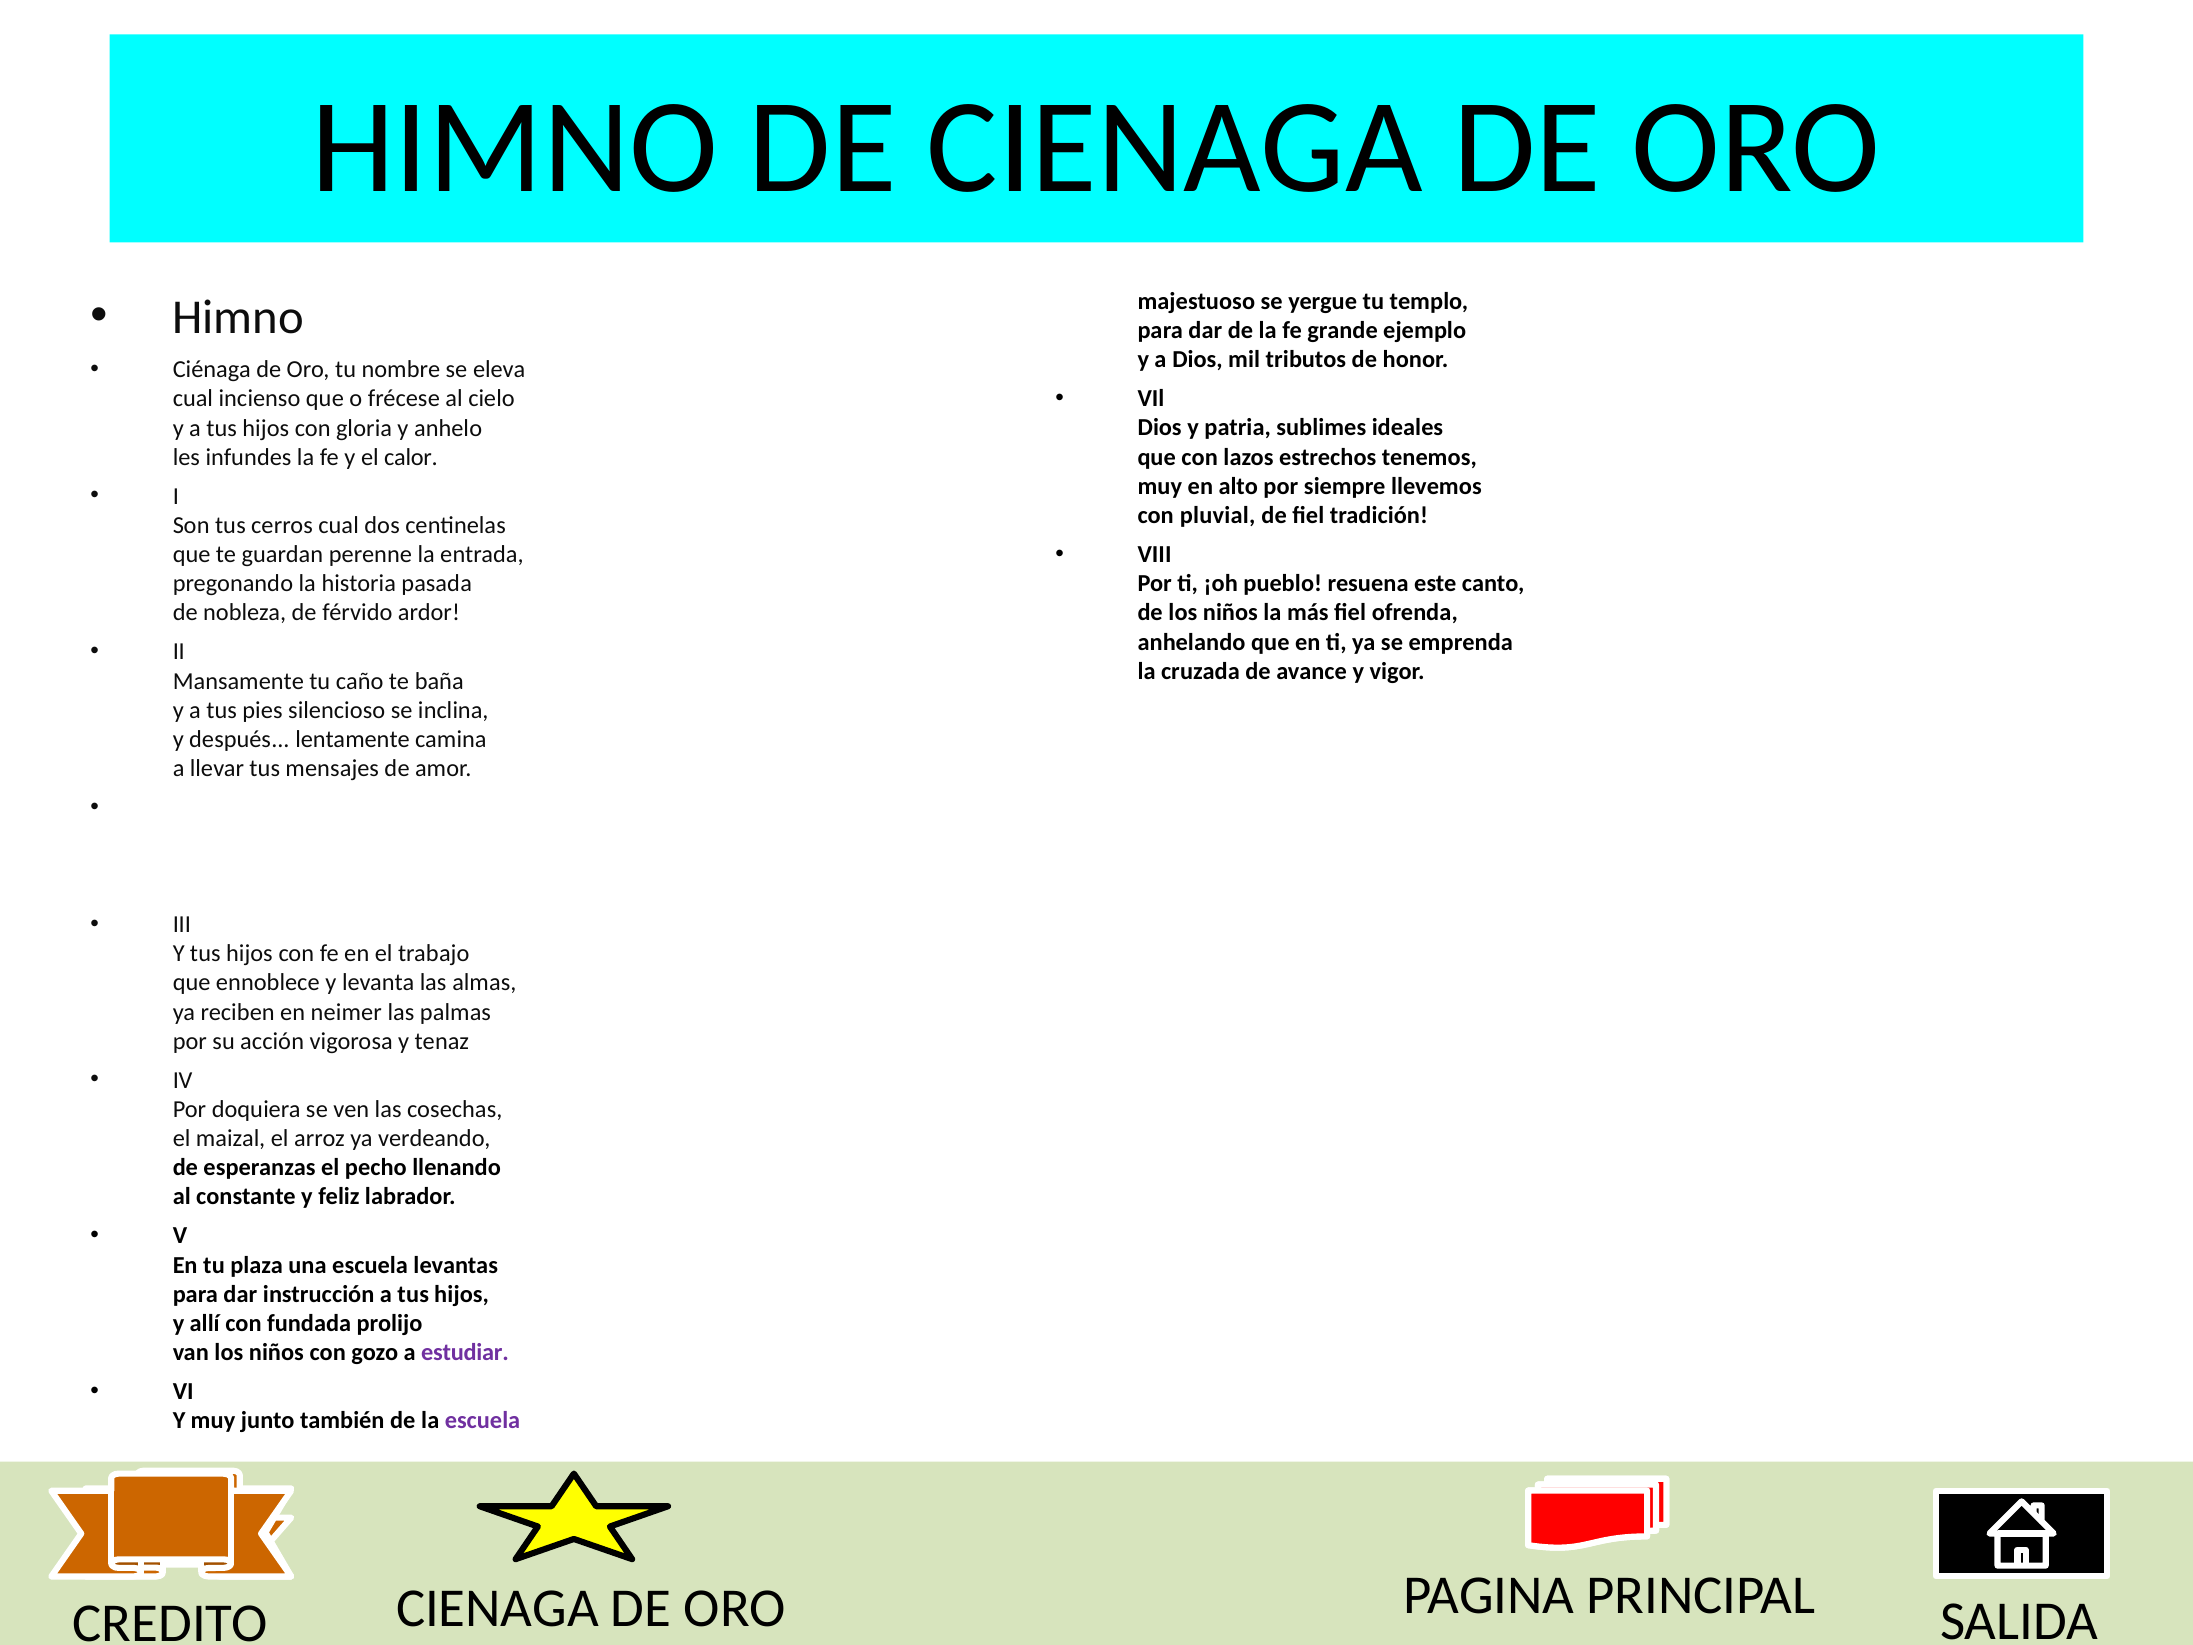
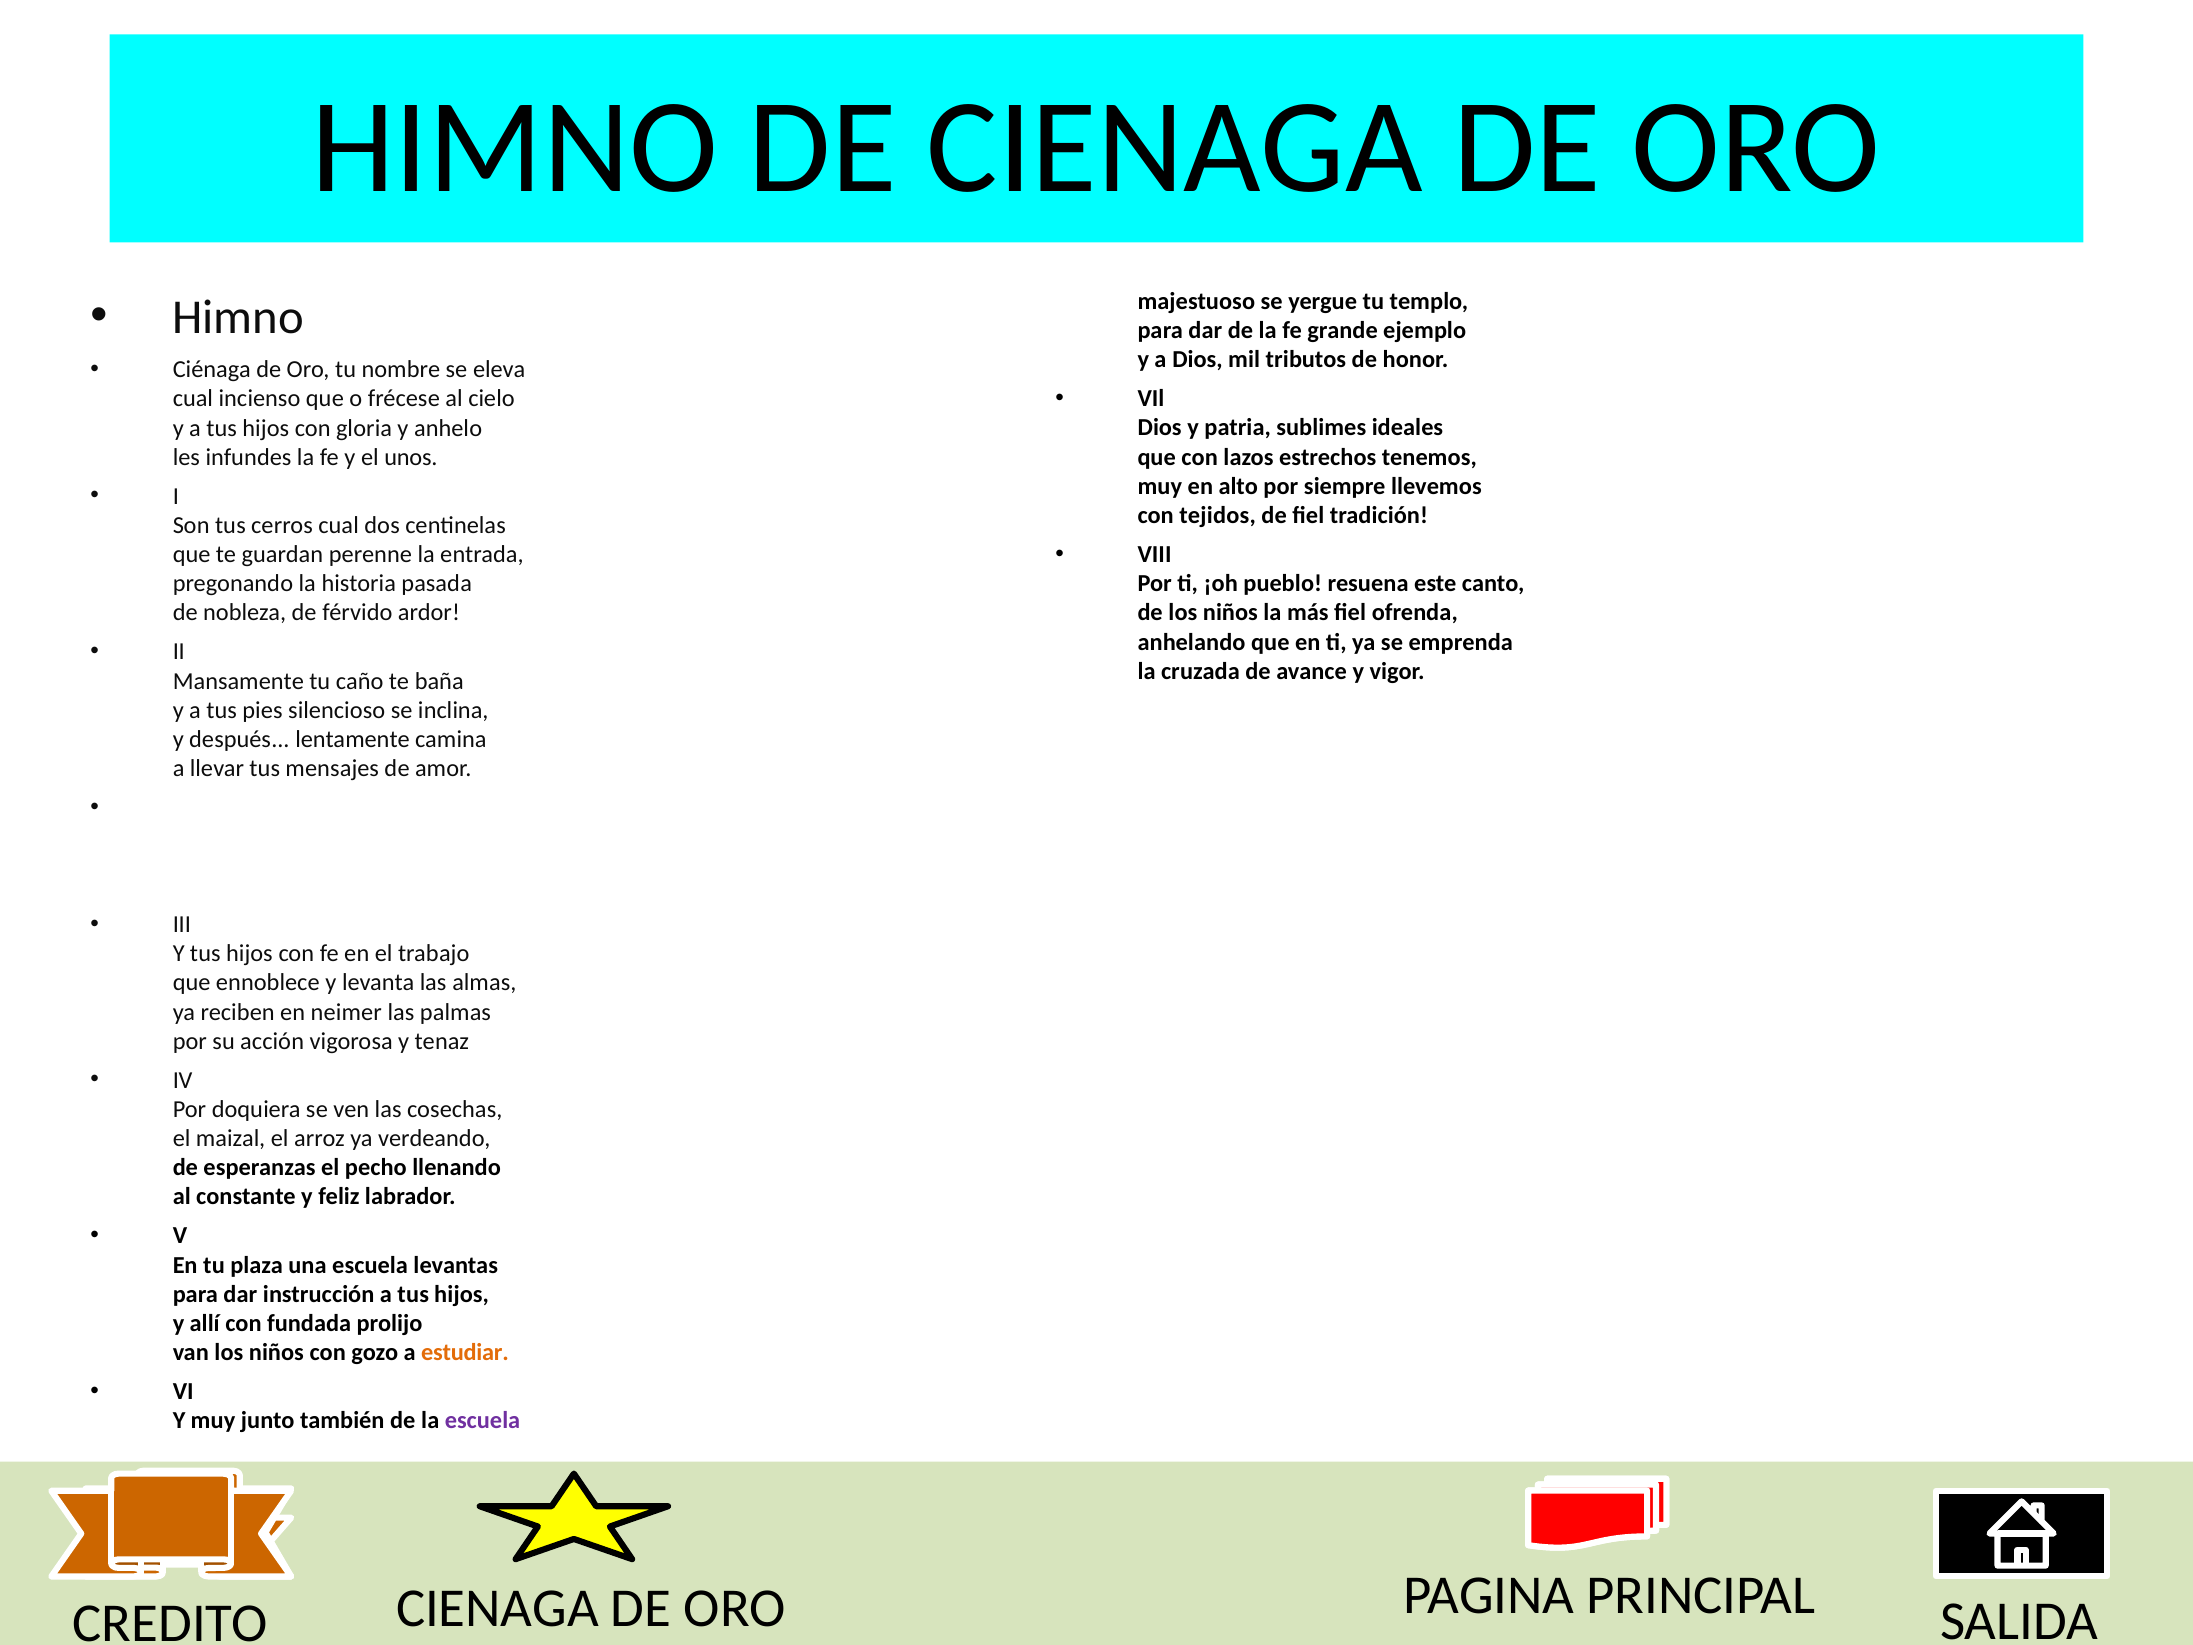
calor: calor -> unos
pluvial: pluvial -> tejidos
estudiar colour: purple -> orange
